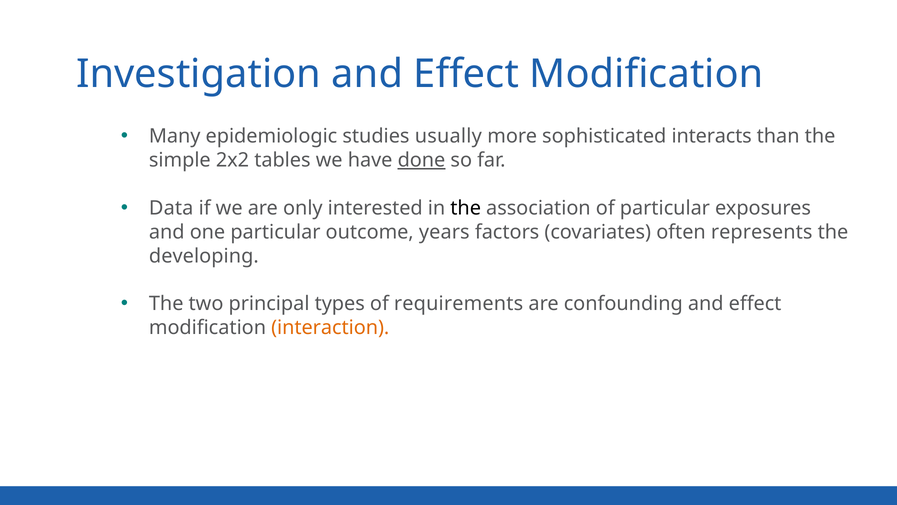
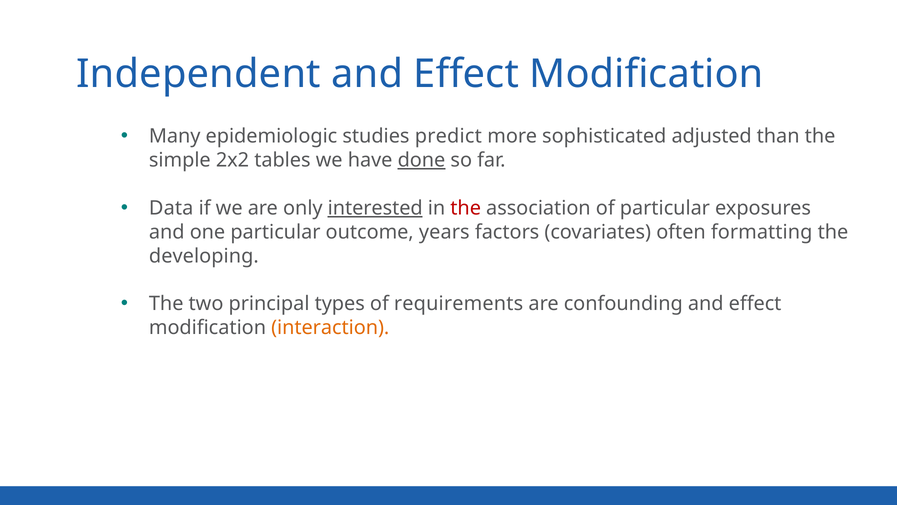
Investigation: Investigation -> Independent
usually: usually -> predict
interacts: interacts -> adjusted
interested underline: none -> present
the at (466, 208) colour: black -> red
represents: represents -> formatting
